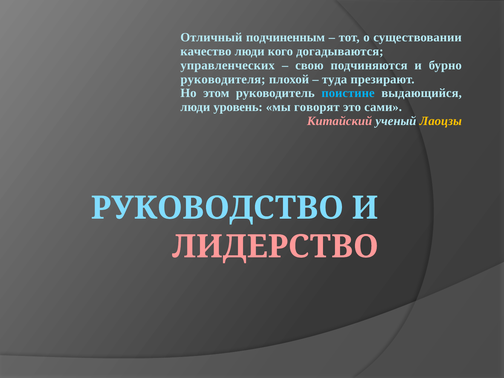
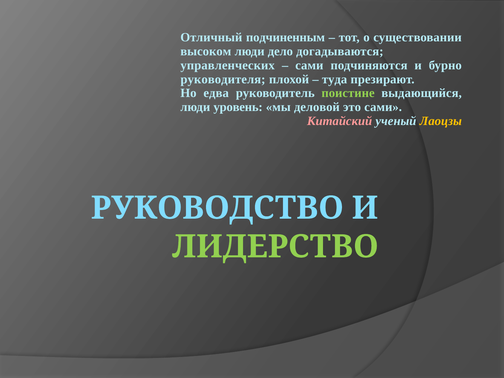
качество: качество -> высоком
кого: кого -> дело
свою at (309, 65): свою -> сами
этом: этом -> едва
поистине colour: light blue -> light green
говорят: говорят -> деловой
ЛИДЕРСТВО colour: pink -> light green
